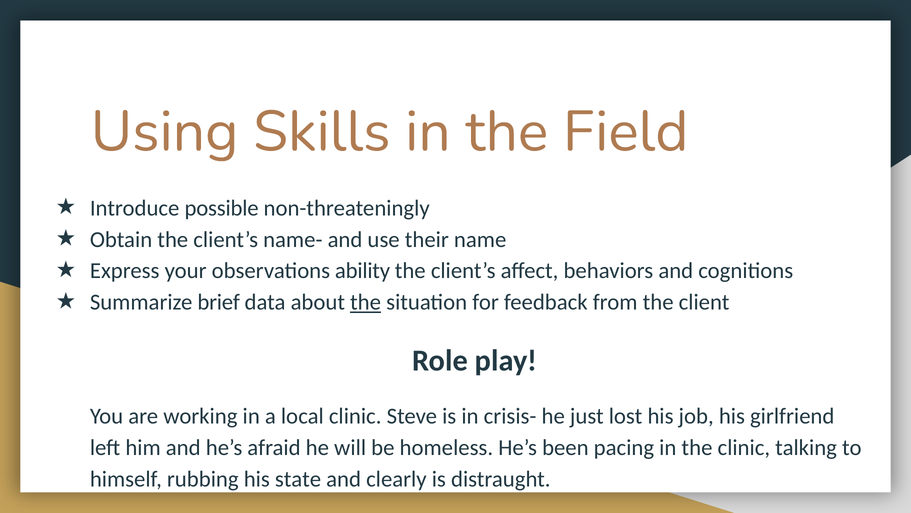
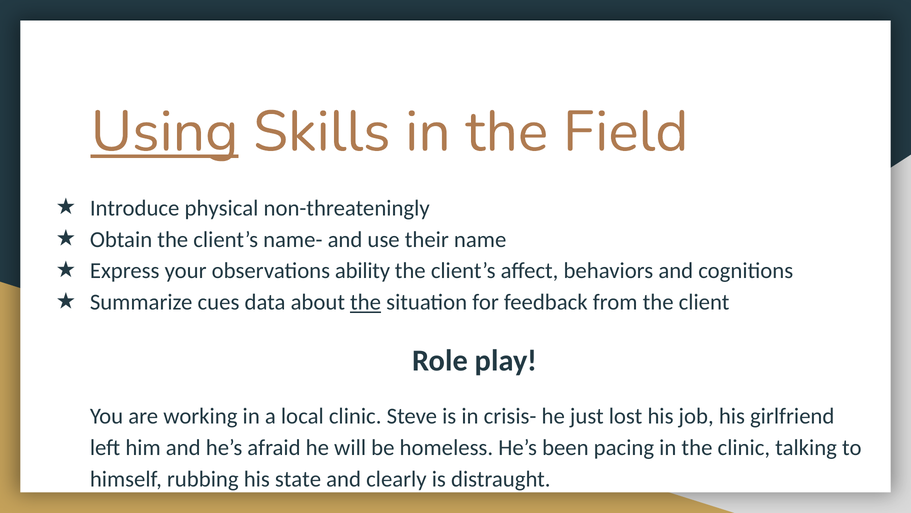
Using underline: none -> present
possible: possible -> physical
brief: brief -> cues
